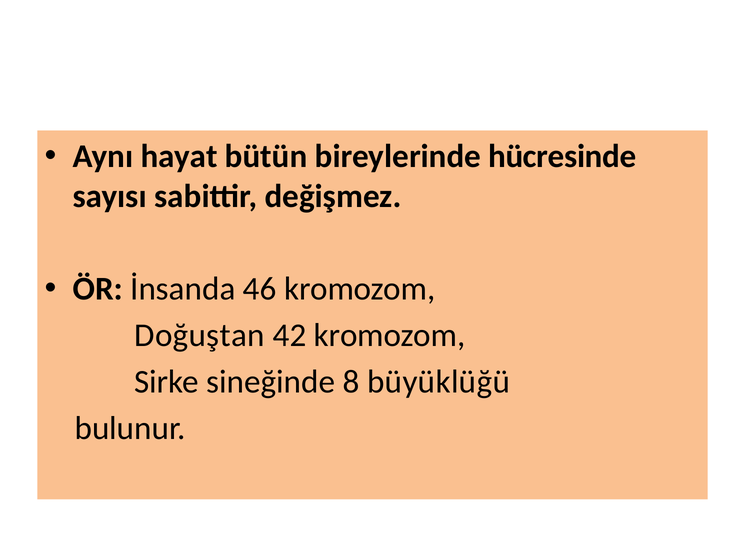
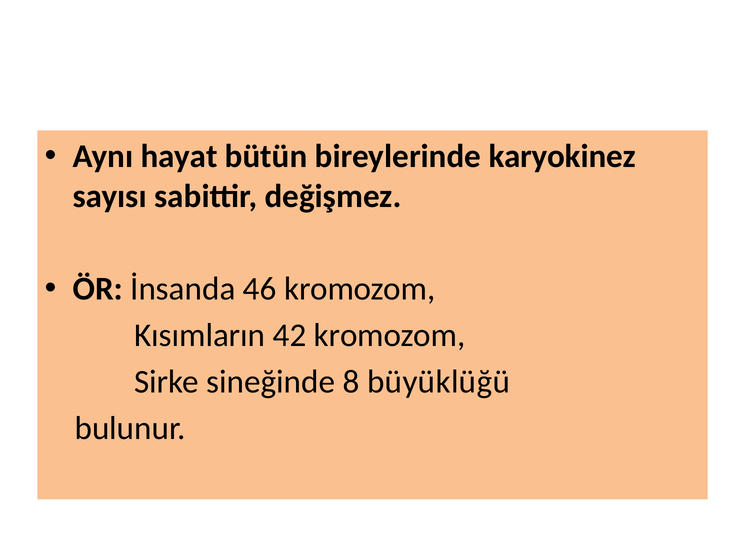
hücresinde: hücresinde -> karyokinez
Doğuştan: Doğuştan -> Kısımların
